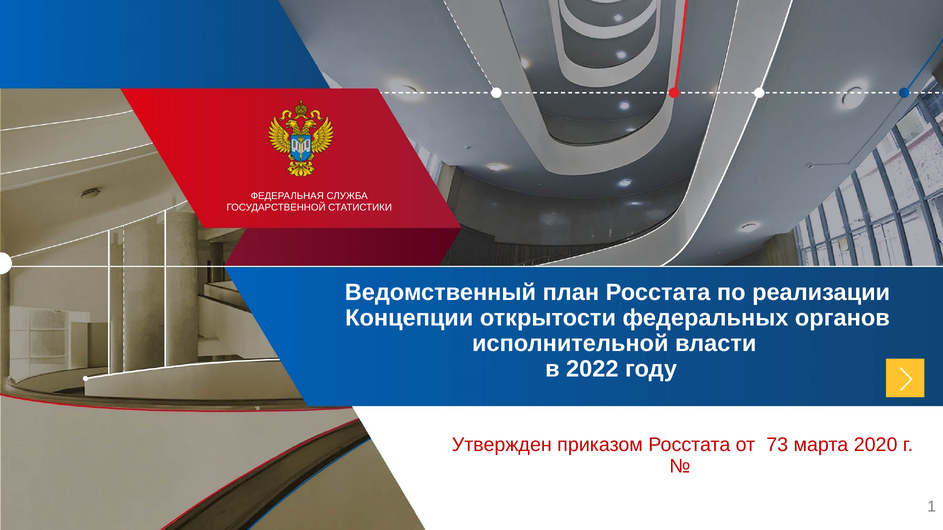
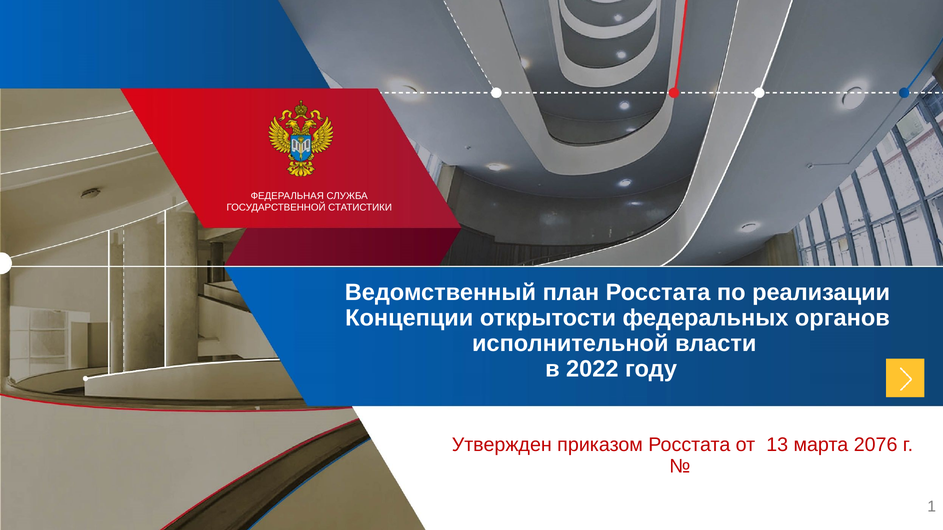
73: 73 -> 13
2020: 2020 -> 2076
